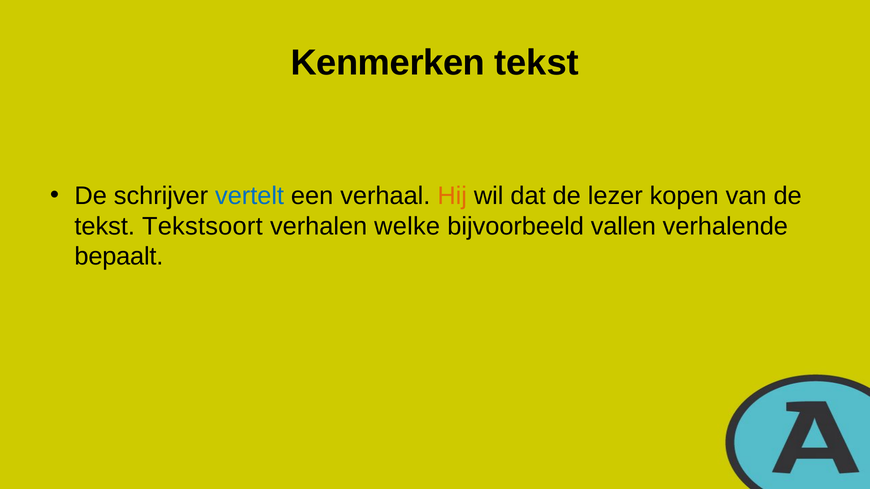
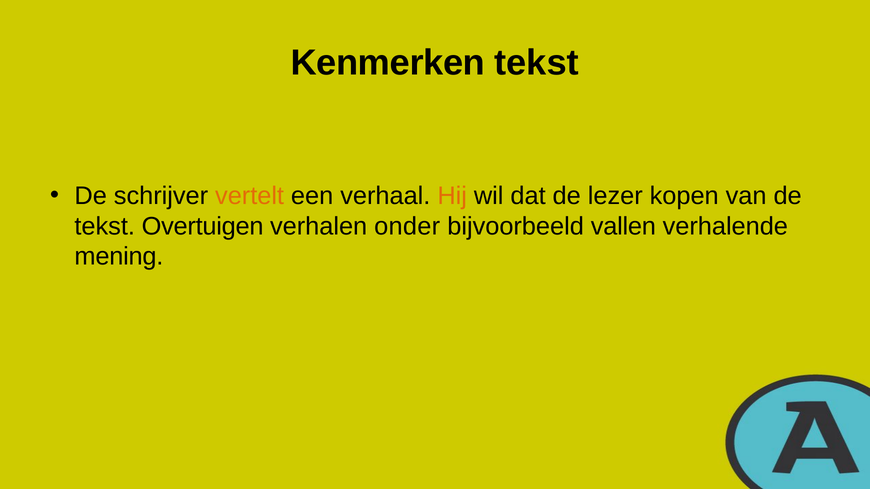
vertelt colour: blue -> orange
Tekstsoort: Tekstsoort -> Overtuigen
welke: welke -> onder
bepaalt: bepaalt -> mening
